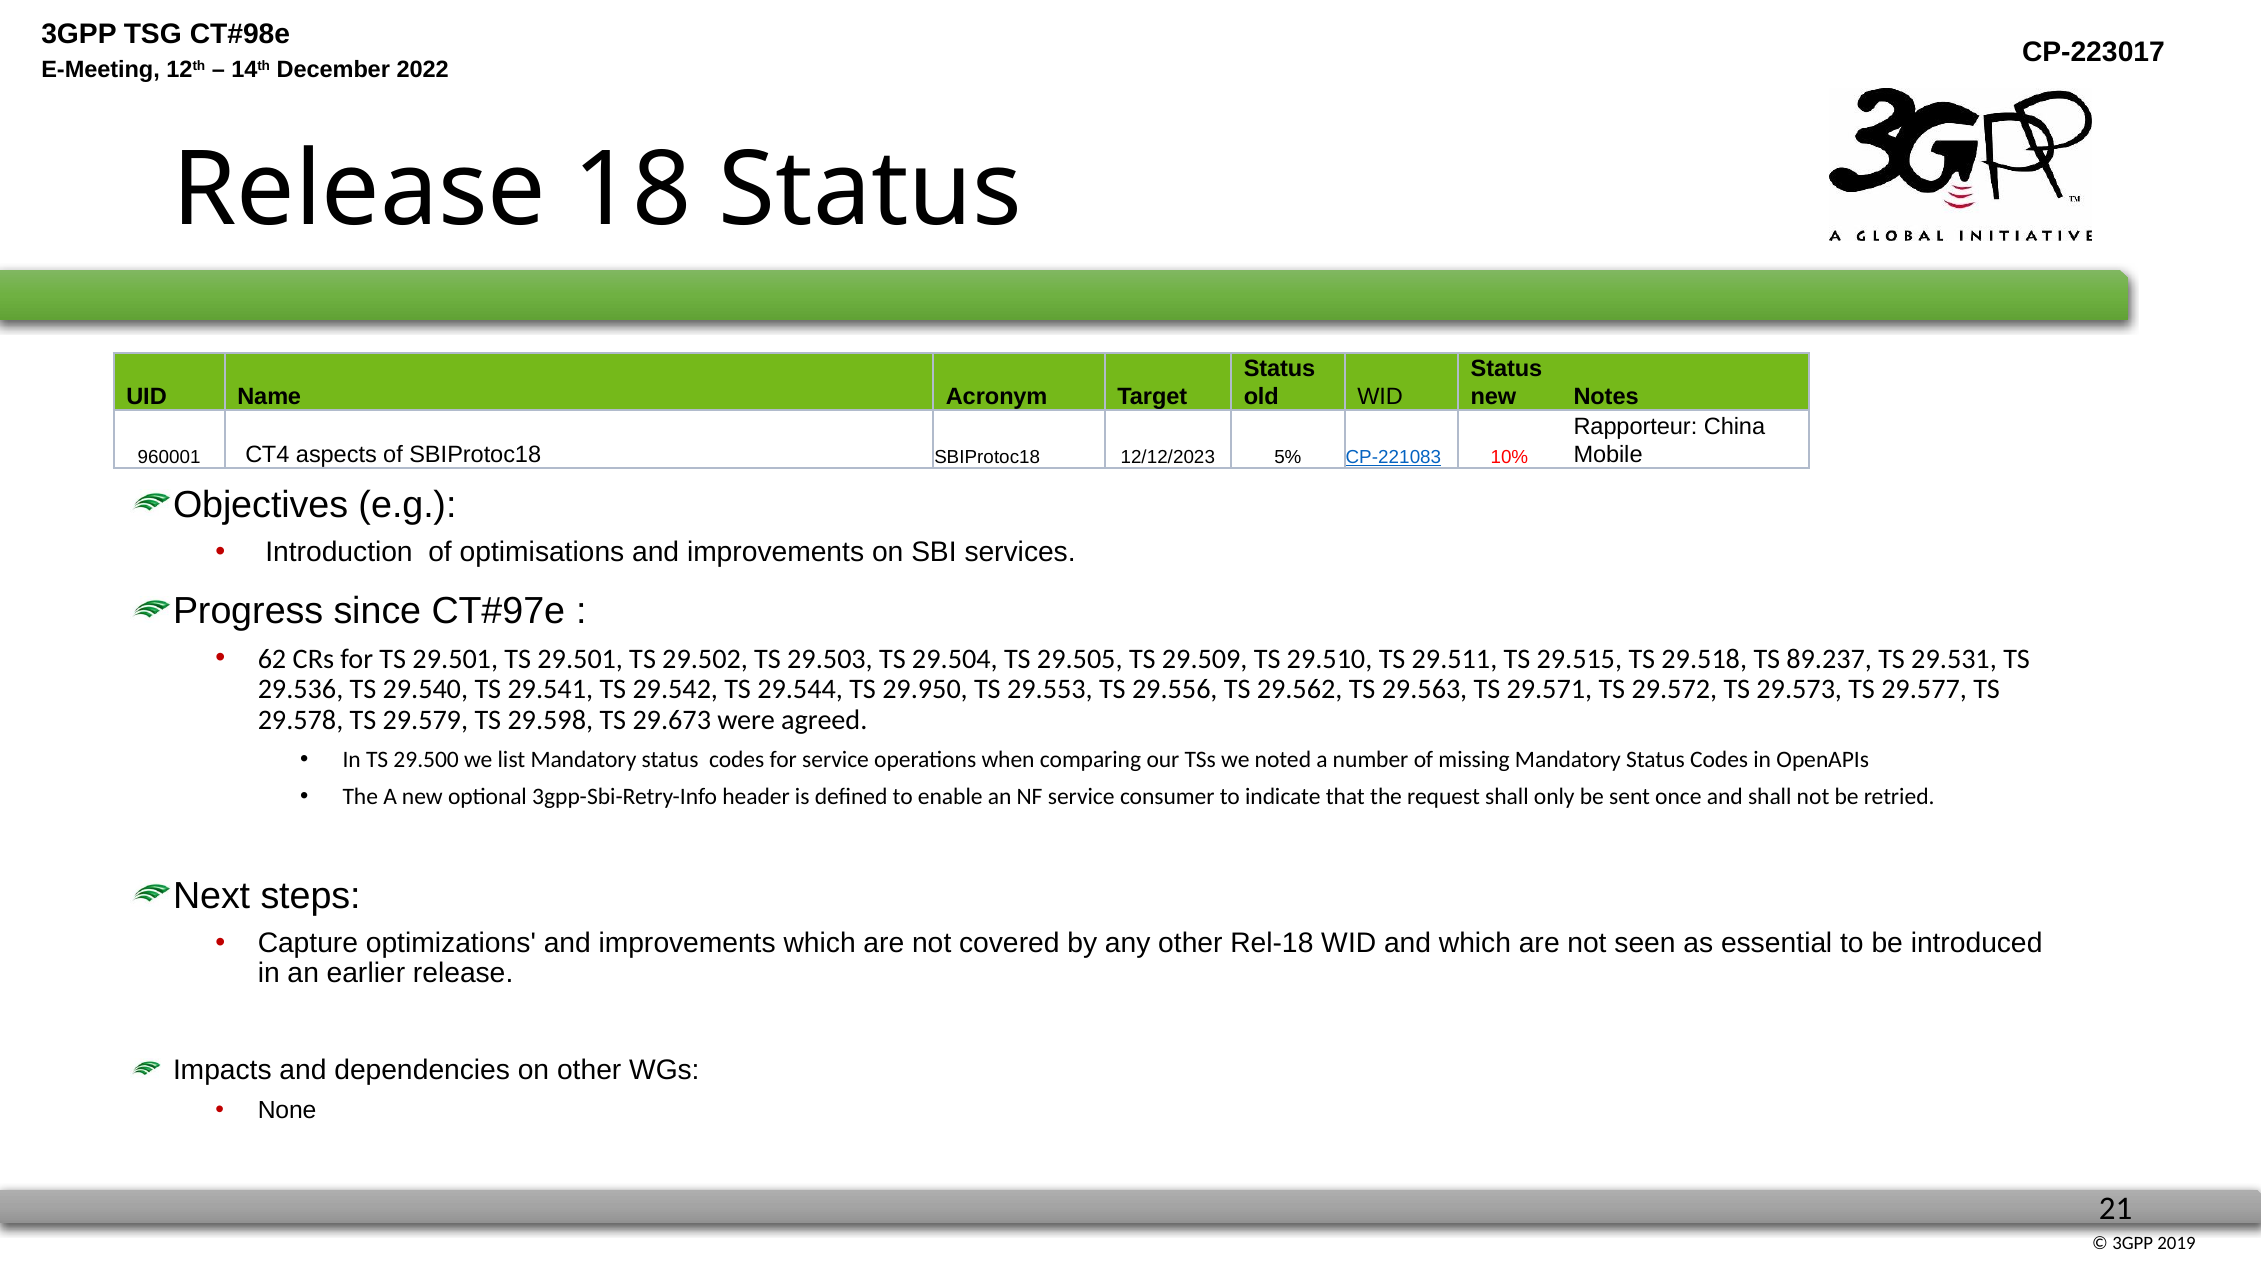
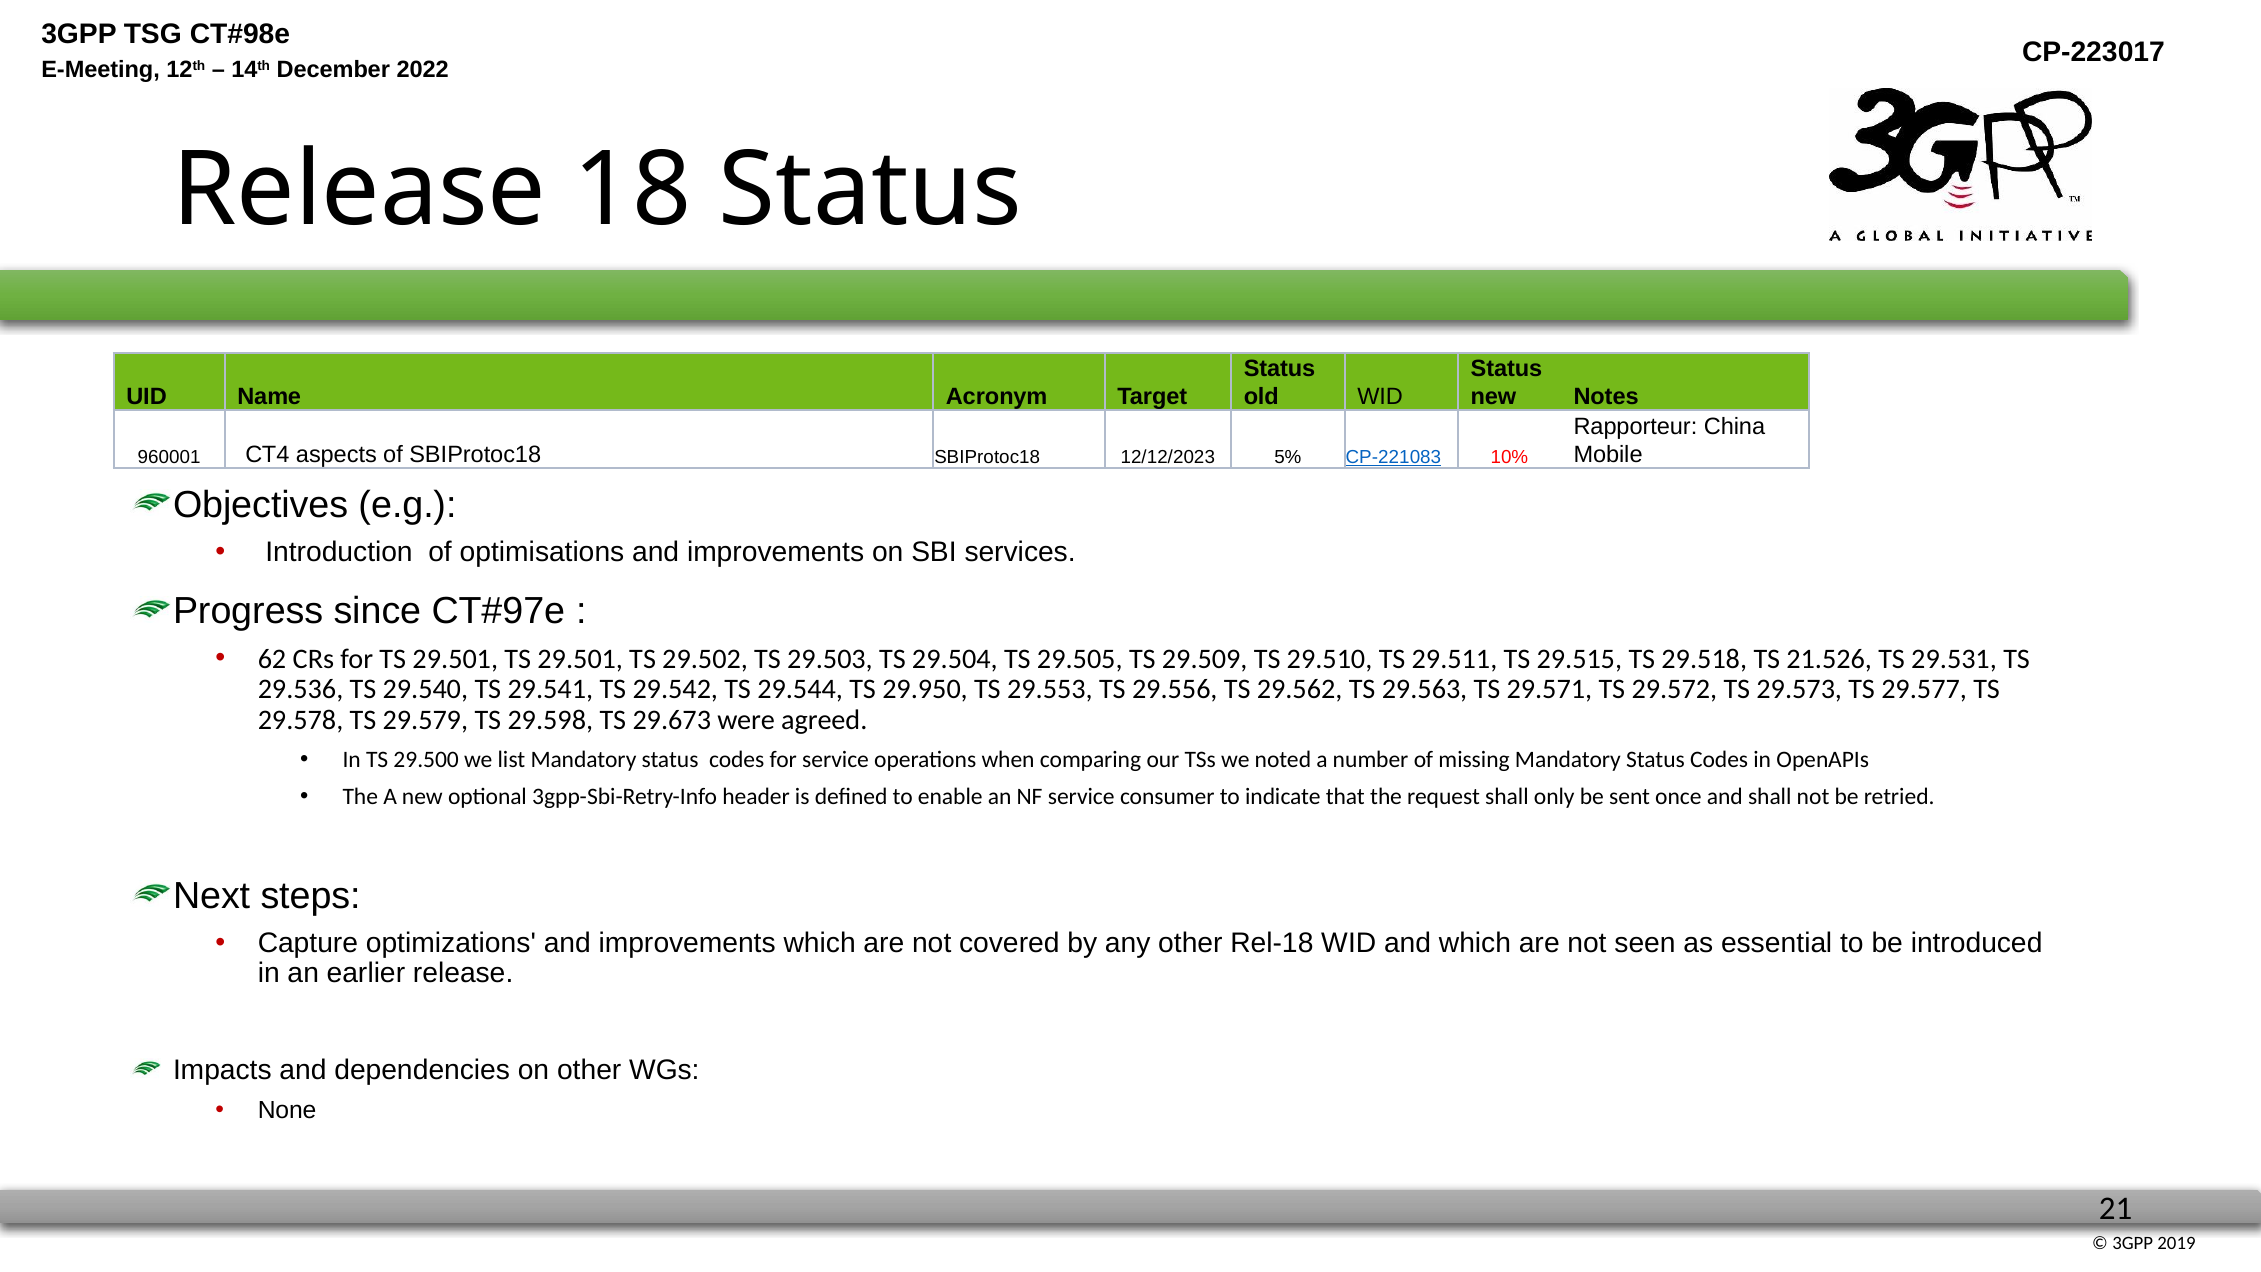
89.237: 89.237 -> 21.526
